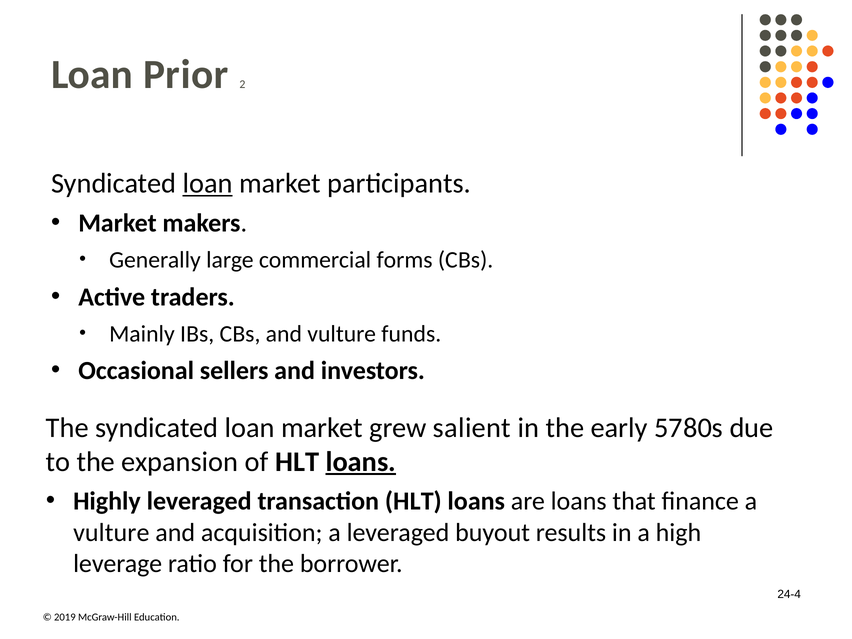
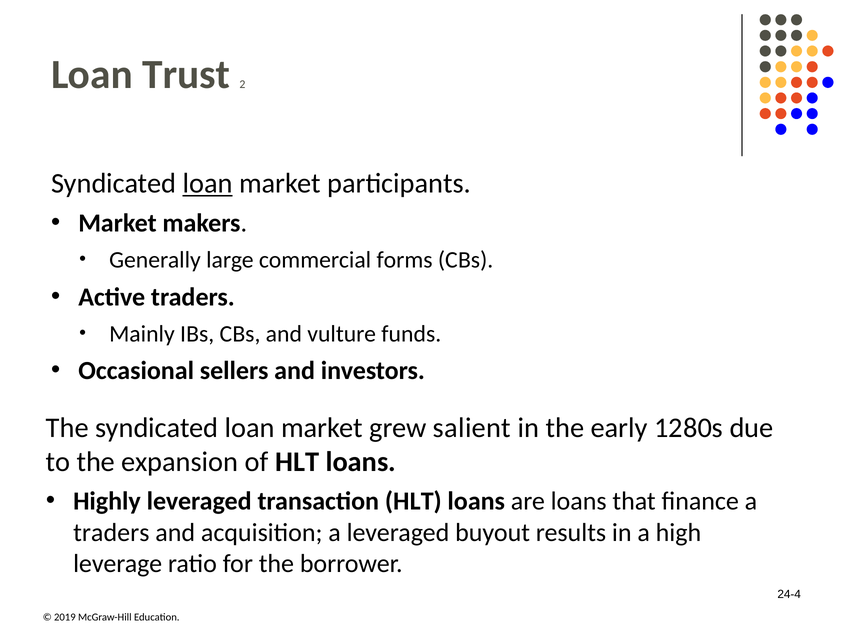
Prior: Prior -> Trust
57: 57 -> 12
loans at (361, 462) underline: present -> none
vulture at (111, 533): vulture -> traders
